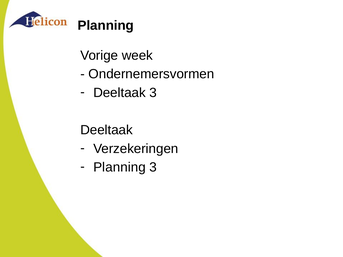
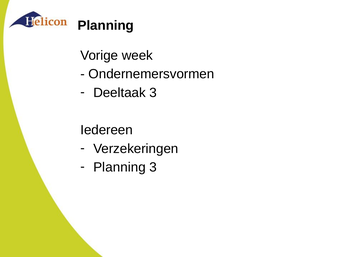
Deeltaak at (107, 130): Deeltaak -> Iedereen
